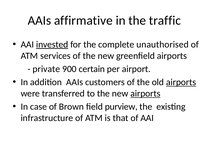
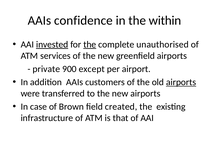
affirmative: affirmative -> confidence
traffic: traffic -> within
the at (90, 44) underline: none -> present
certain: certain -> except
airports at (145, 93) underline: present -> none
purview: purview -> created
